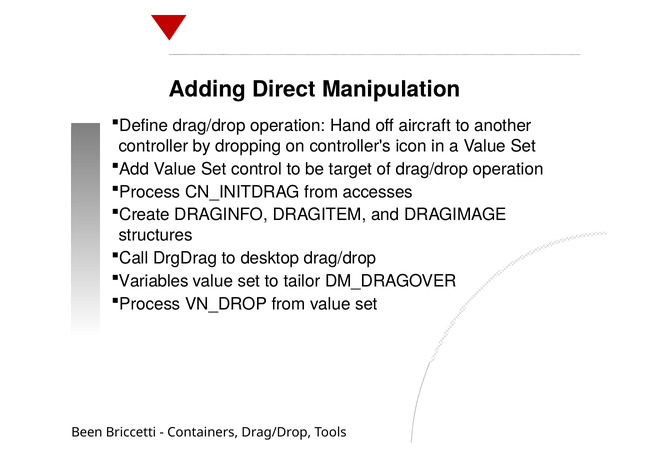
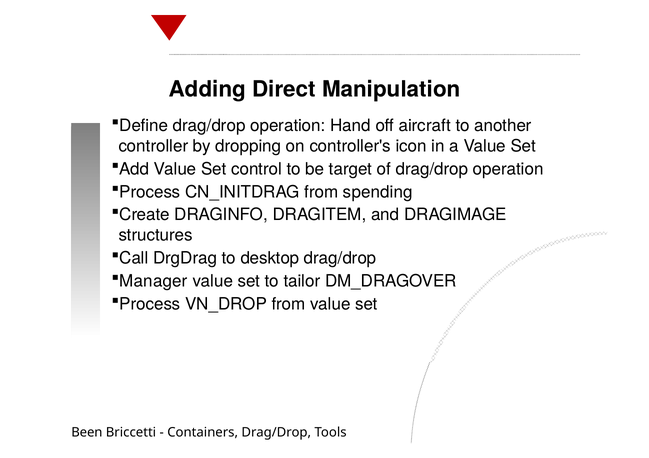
accesses: accesses -> spending
Variables: Variables -> Manager
